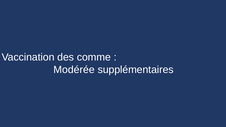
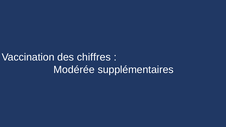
comme: comme -> chiffres
